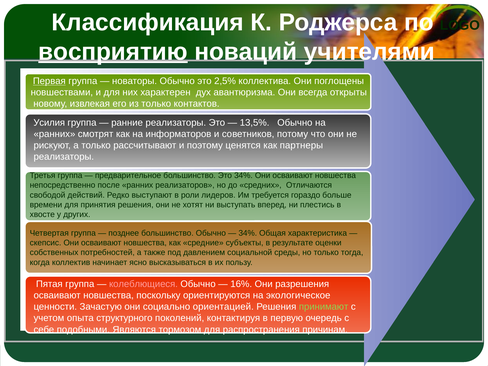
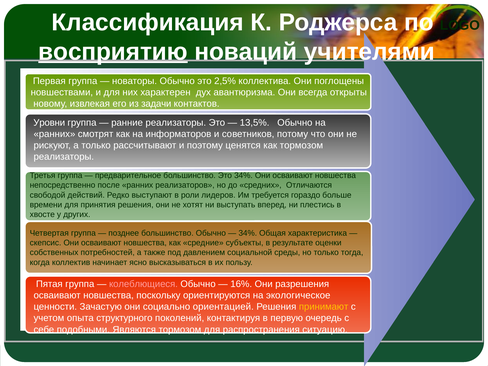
Первая underline: present -> none
из только: только -> задачи
Усилия: Усилия -> Уровни
как партнеры: партнеры -> тормозом
принимают colour: light green -> yellow
причинам: причинам -> ситуацию
